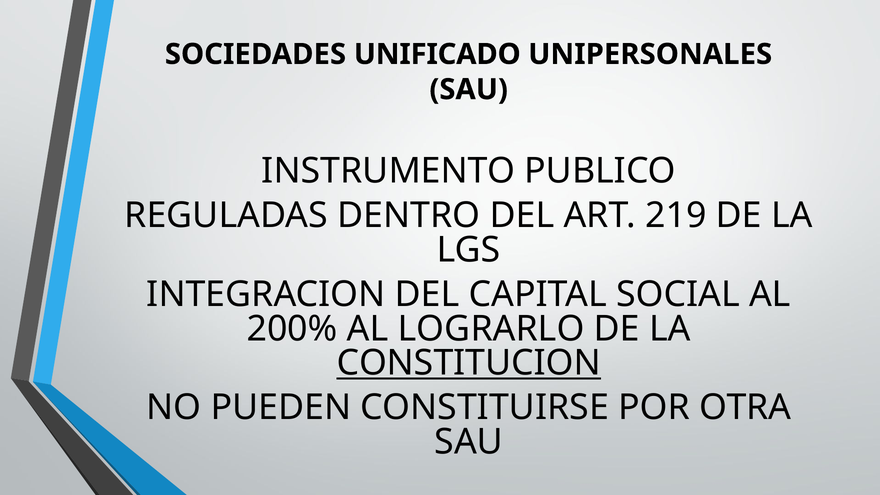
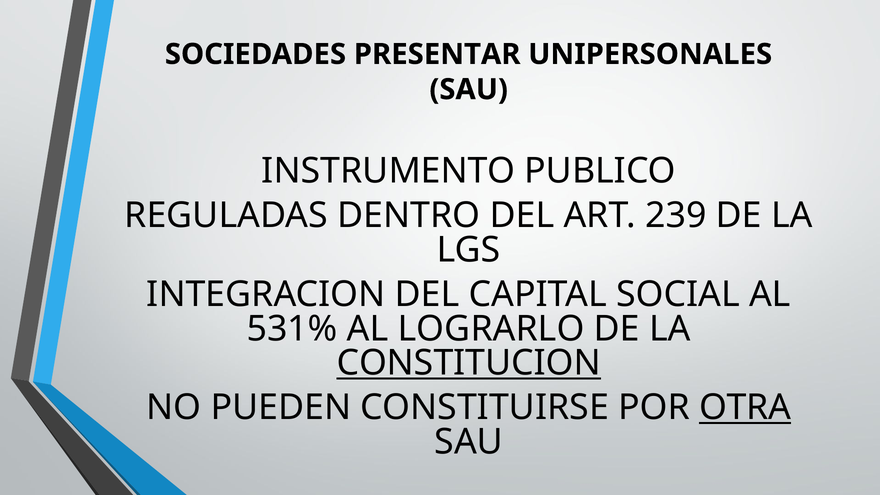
UNIFICADO: UNIFICADO -> PRESENTAR
219: 219 -> 239
200%: 200% -> 531%
OTRA underline: none -> present
